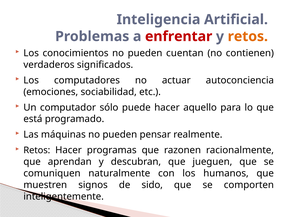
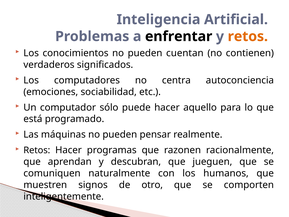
enfrentar colour: red -> black
actuar: actuar -> centra
sido: sido -> otro
